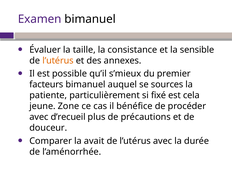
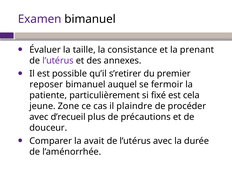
sensible: sensible -> prenant
l’utérus at (58, 61) colour: orange -> purple
s’mieux: s’mieux -> s’retirer
facteurs: facteurs -> reposer
sources: sources -> fermoir
bénéfice: bénéfice -> plaindre
